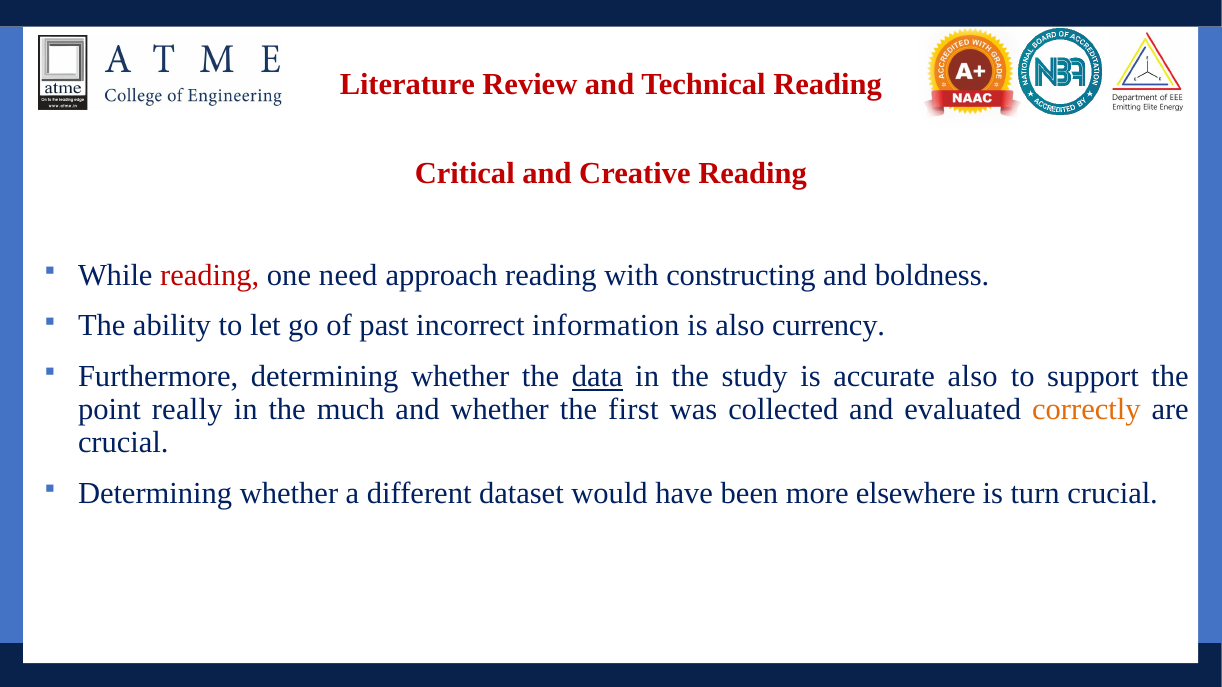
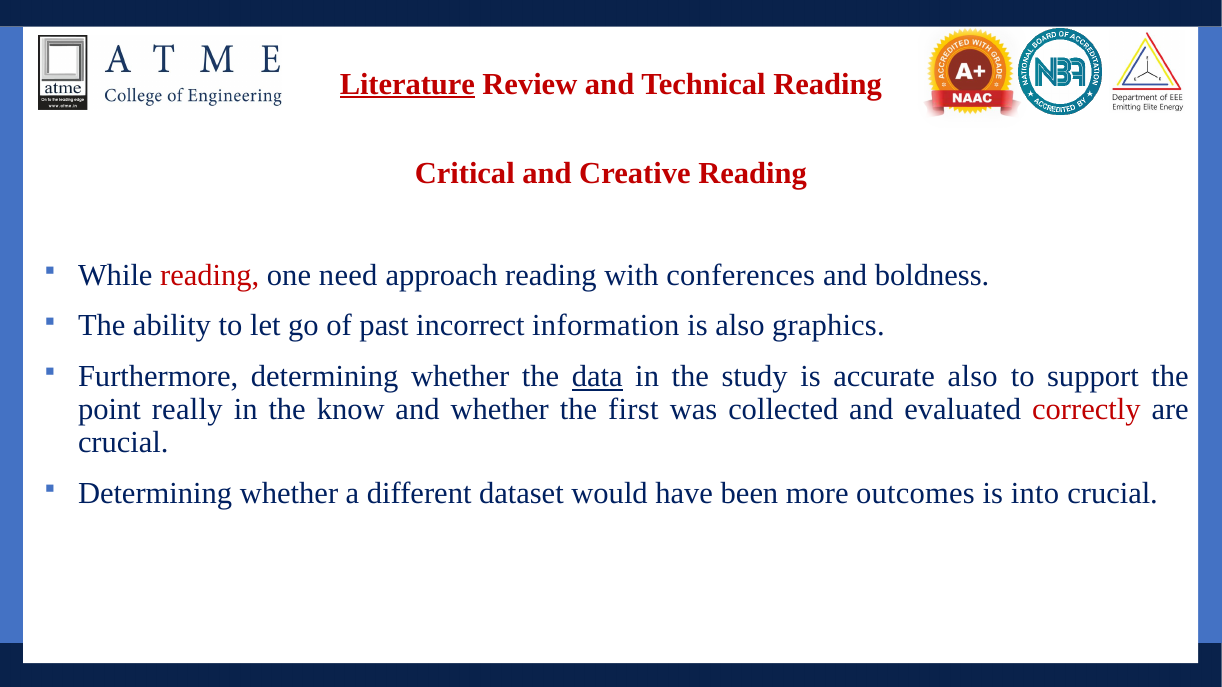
Literature underline: none -> present
constructing: constructing -> conferences
currency: currency -> graphics
much: much -> know
correctly colour: orange -> red
elsewhere: elsewhere -> outcomes
turn: turn -> into
